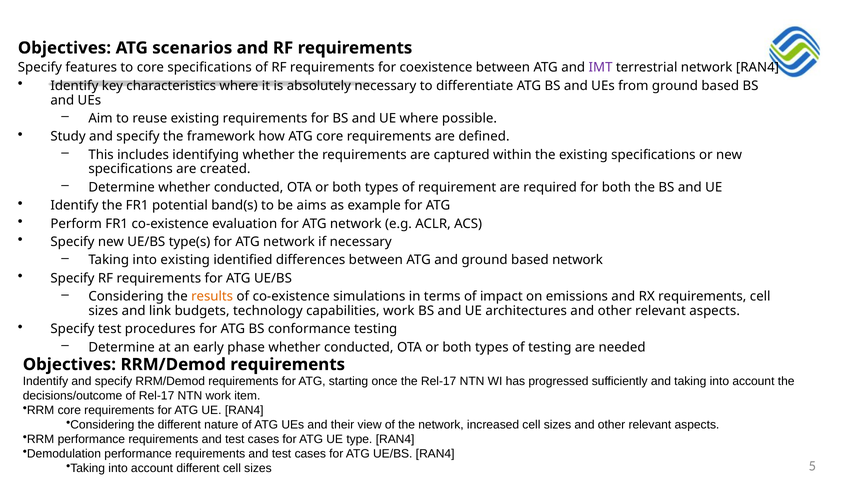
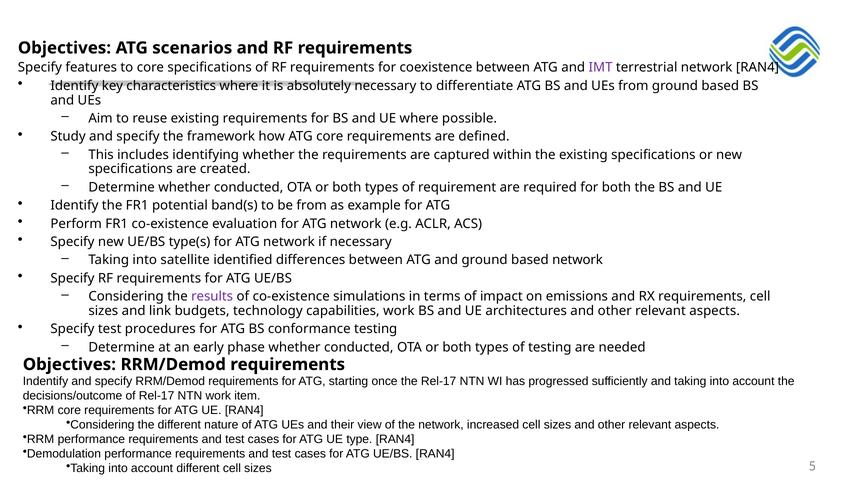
be aims: aims -> from
into existing: existing -> satellite
results colour: orange -> purple
